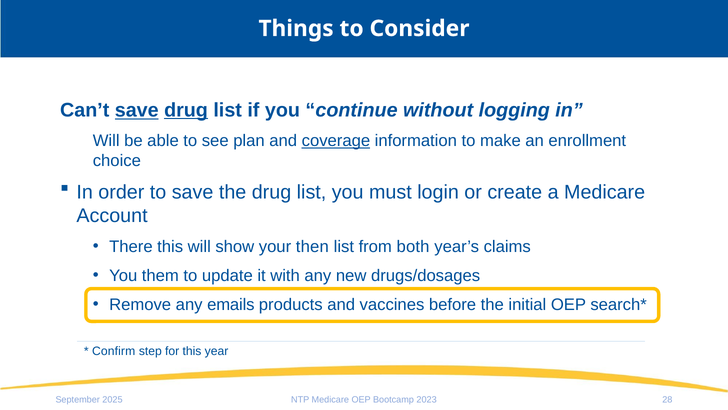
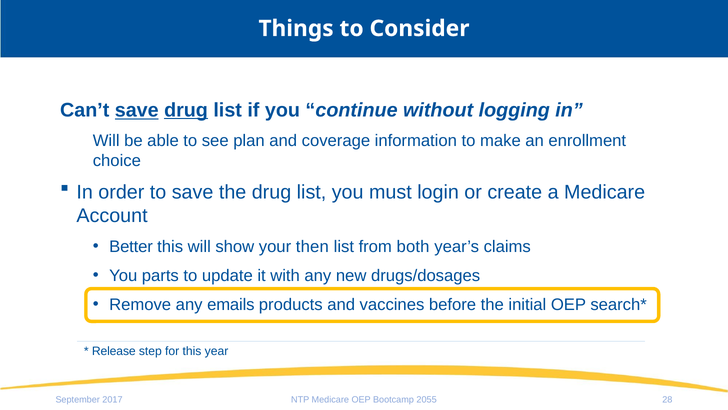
coverage underline: present -> none
There: There -> Better
them: them -> parts
Confirm: Confirm -> Release
2025: 2025 -> 2017
2023: 2023 -> 2055
